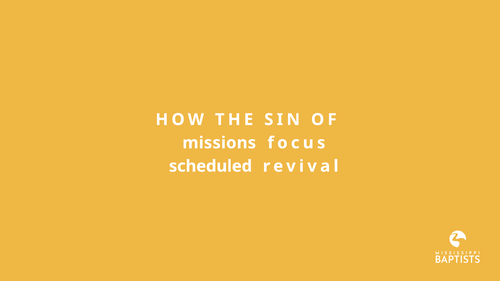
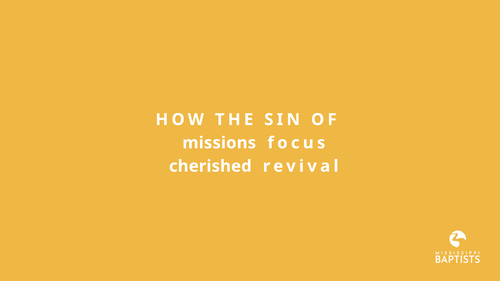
scheduled: scheduled -> cherished
